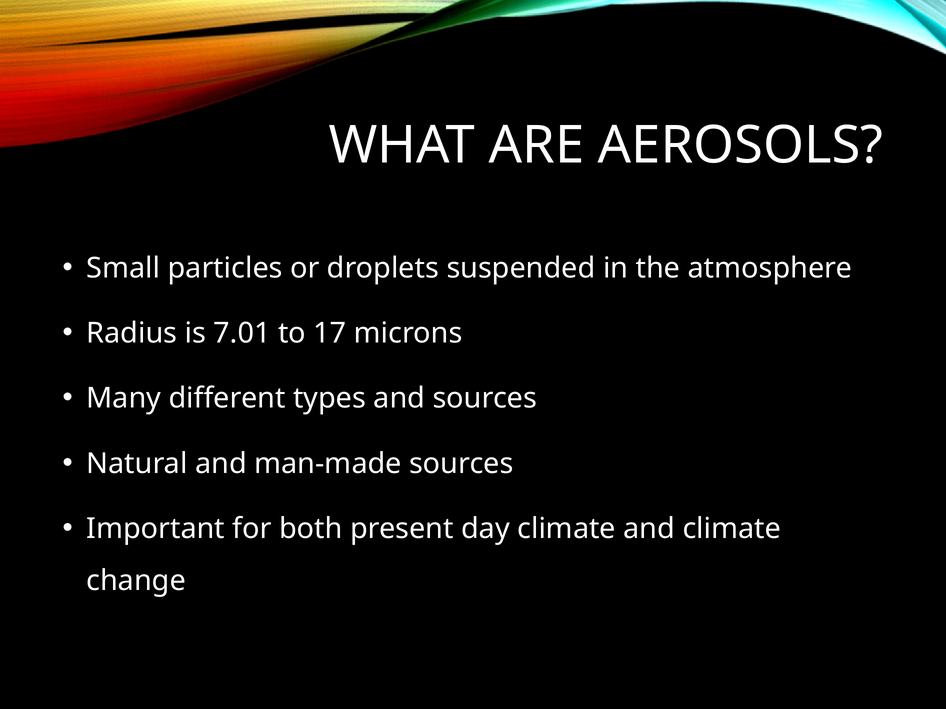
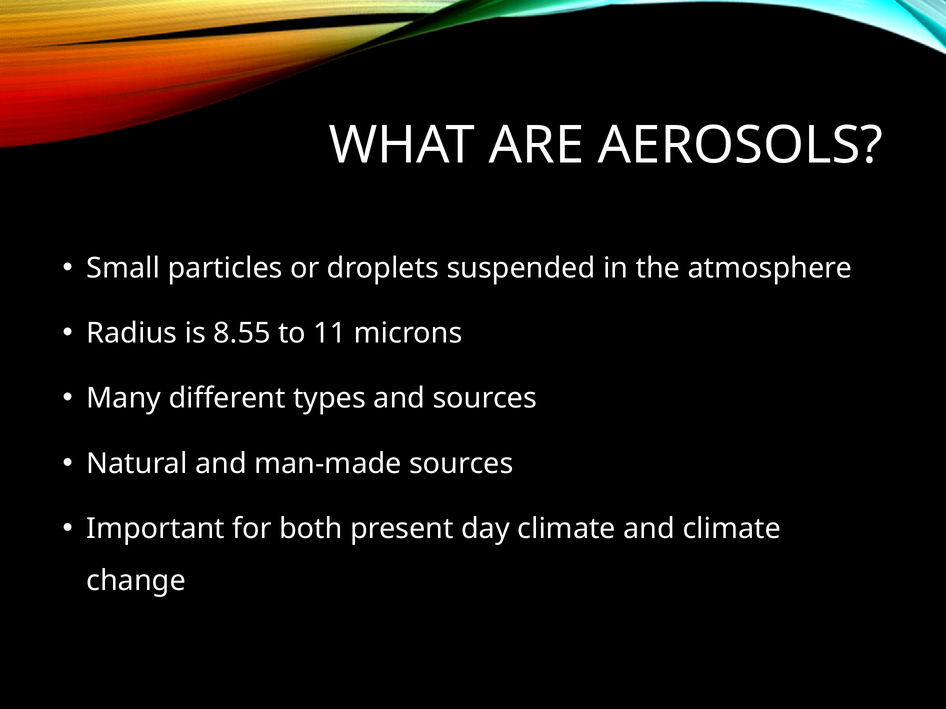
7.01: 7.01 -> 8.55
17: 17 -> 11
